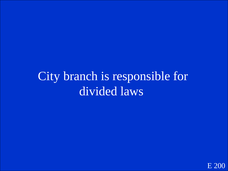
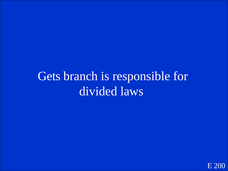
City: City -> Gets
